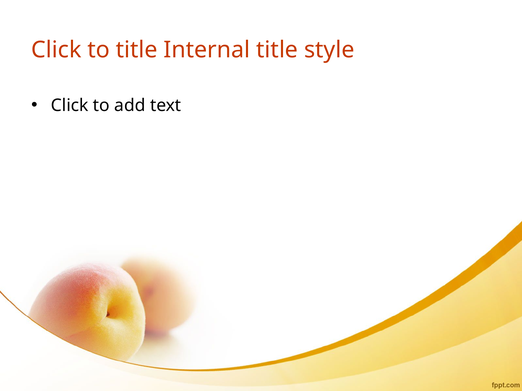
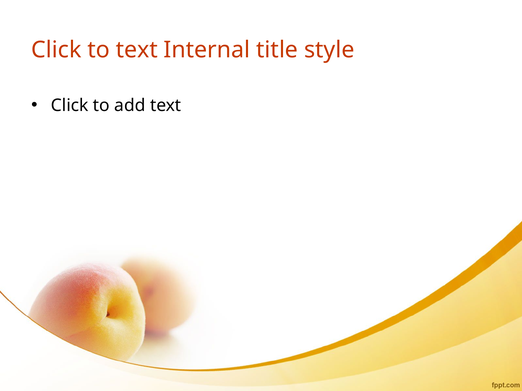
to title: title -> text
